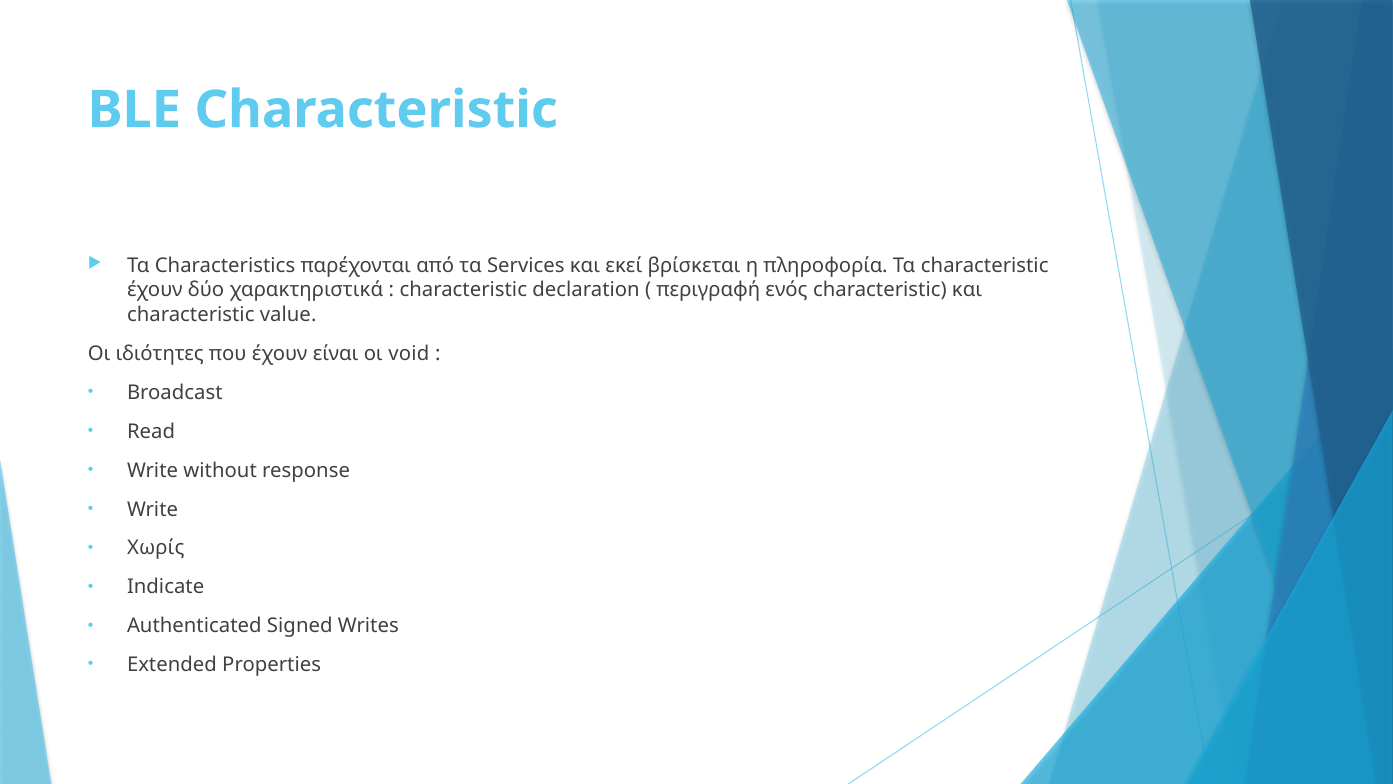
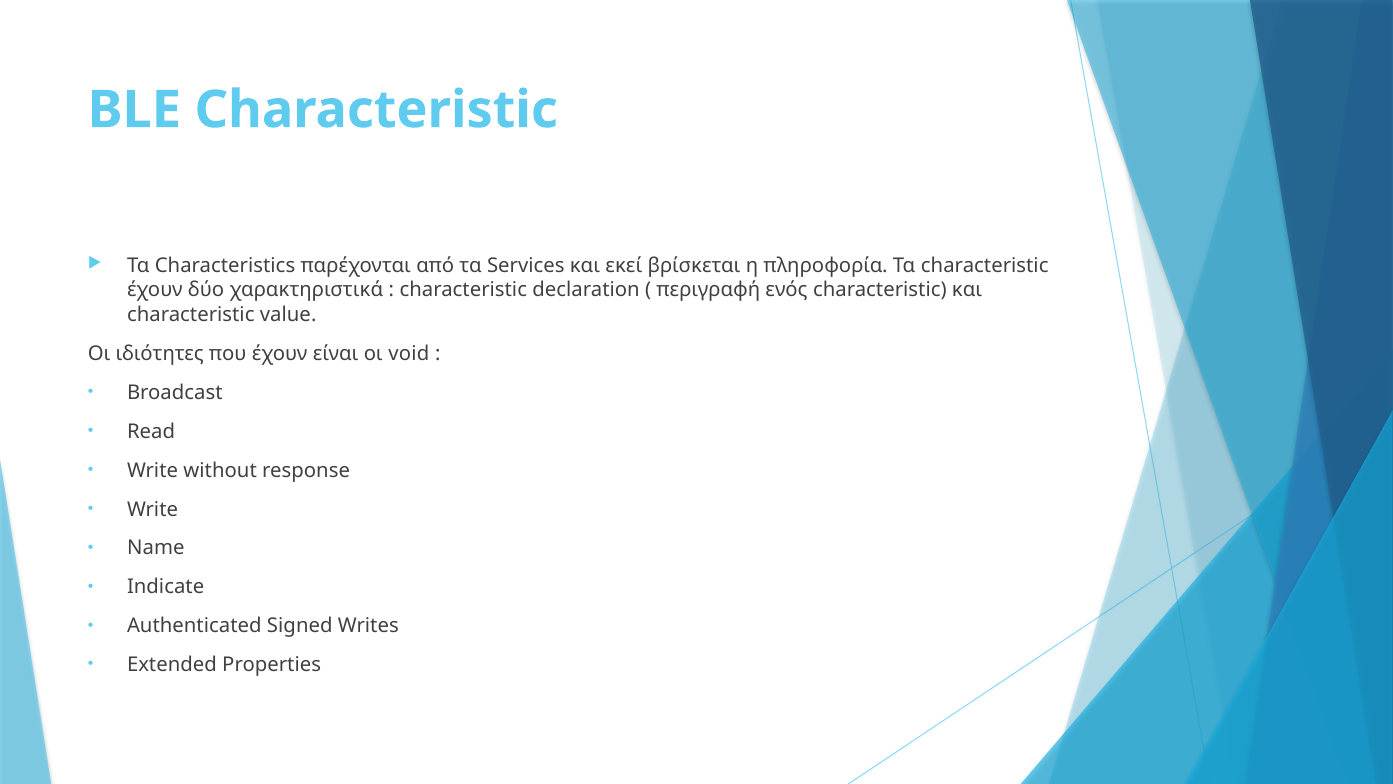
Χωρίς: Χωρίς -> Name
